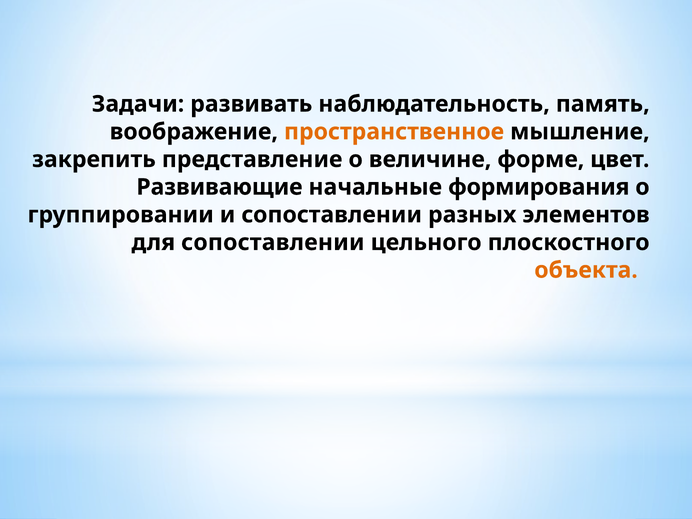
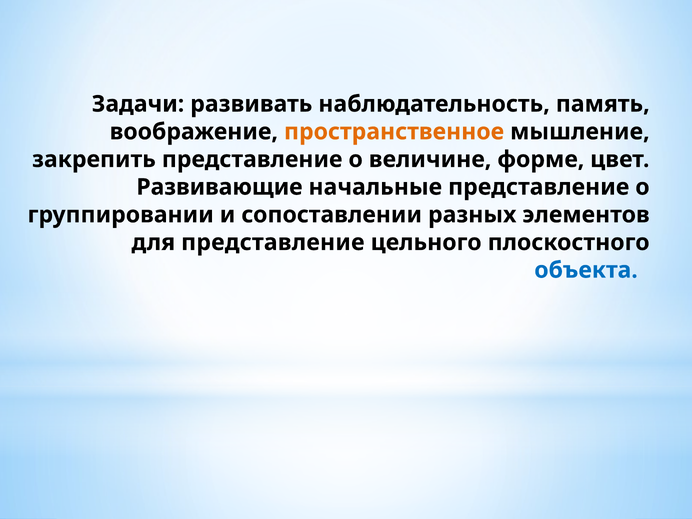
начальные формирования: формирования -> представление
для сопоставлении: сопоставлении -> представление
объекта colour: orange -> blue
